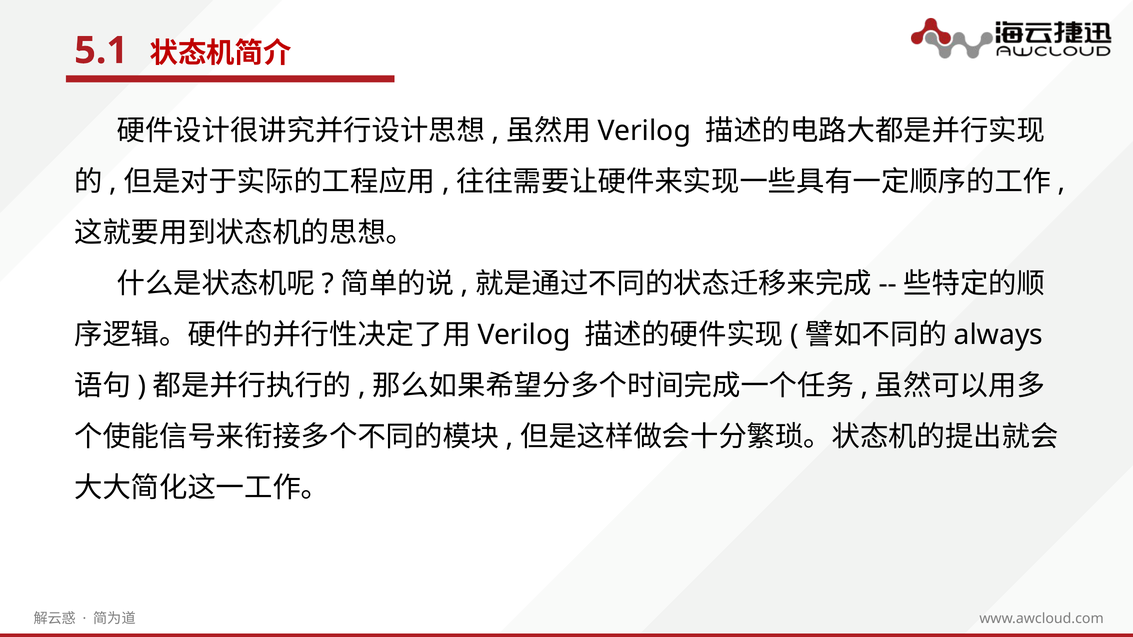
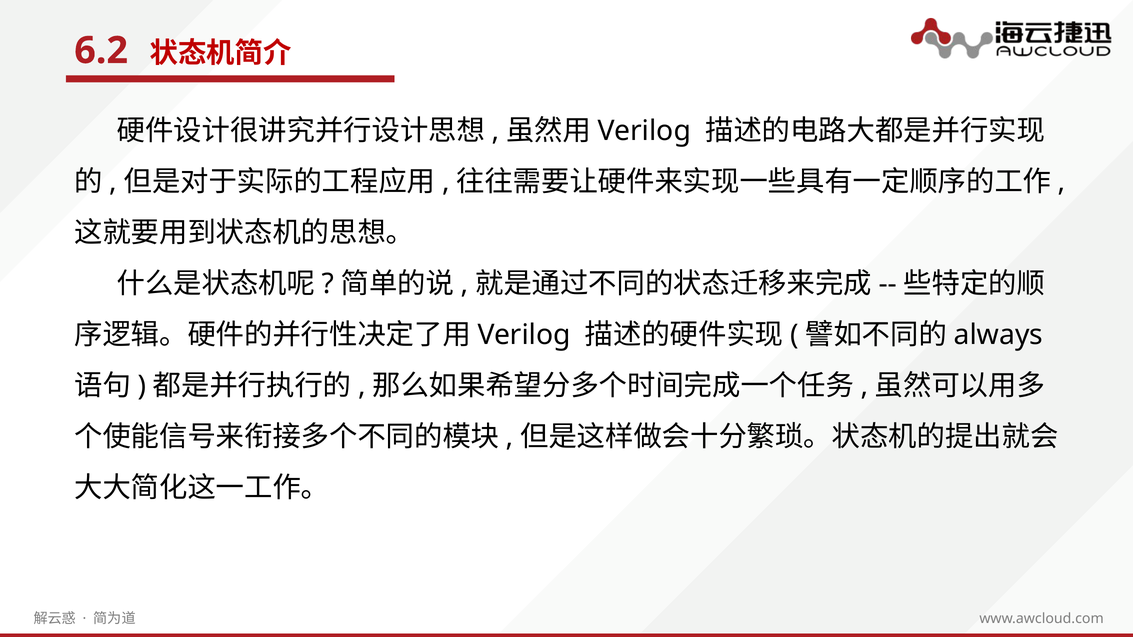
5.1: 5.1 -> 6.2
